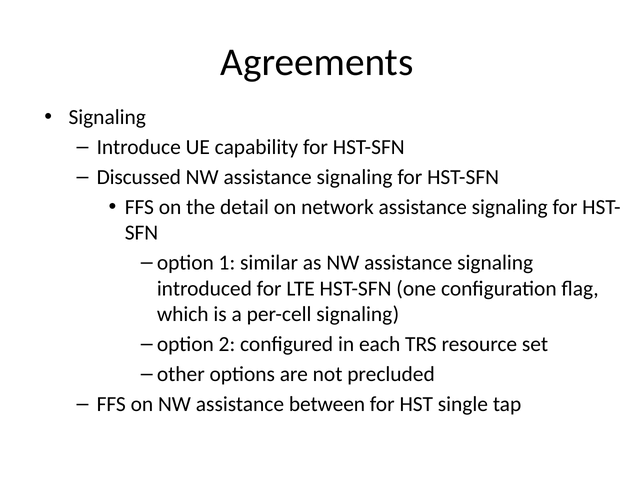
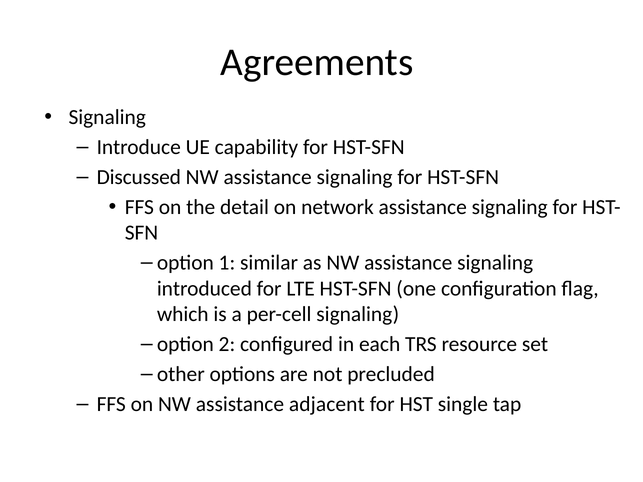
between: between -> adjacent
